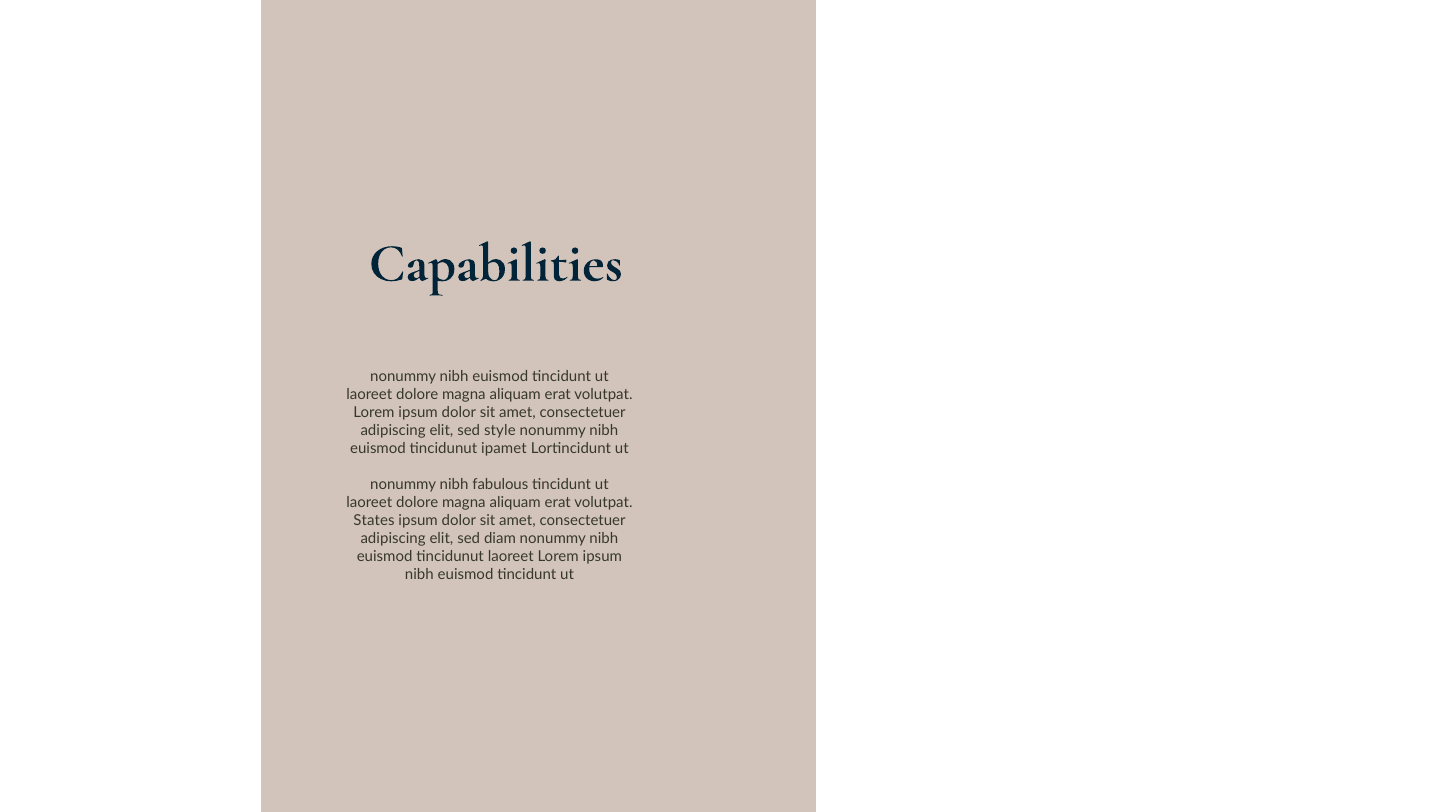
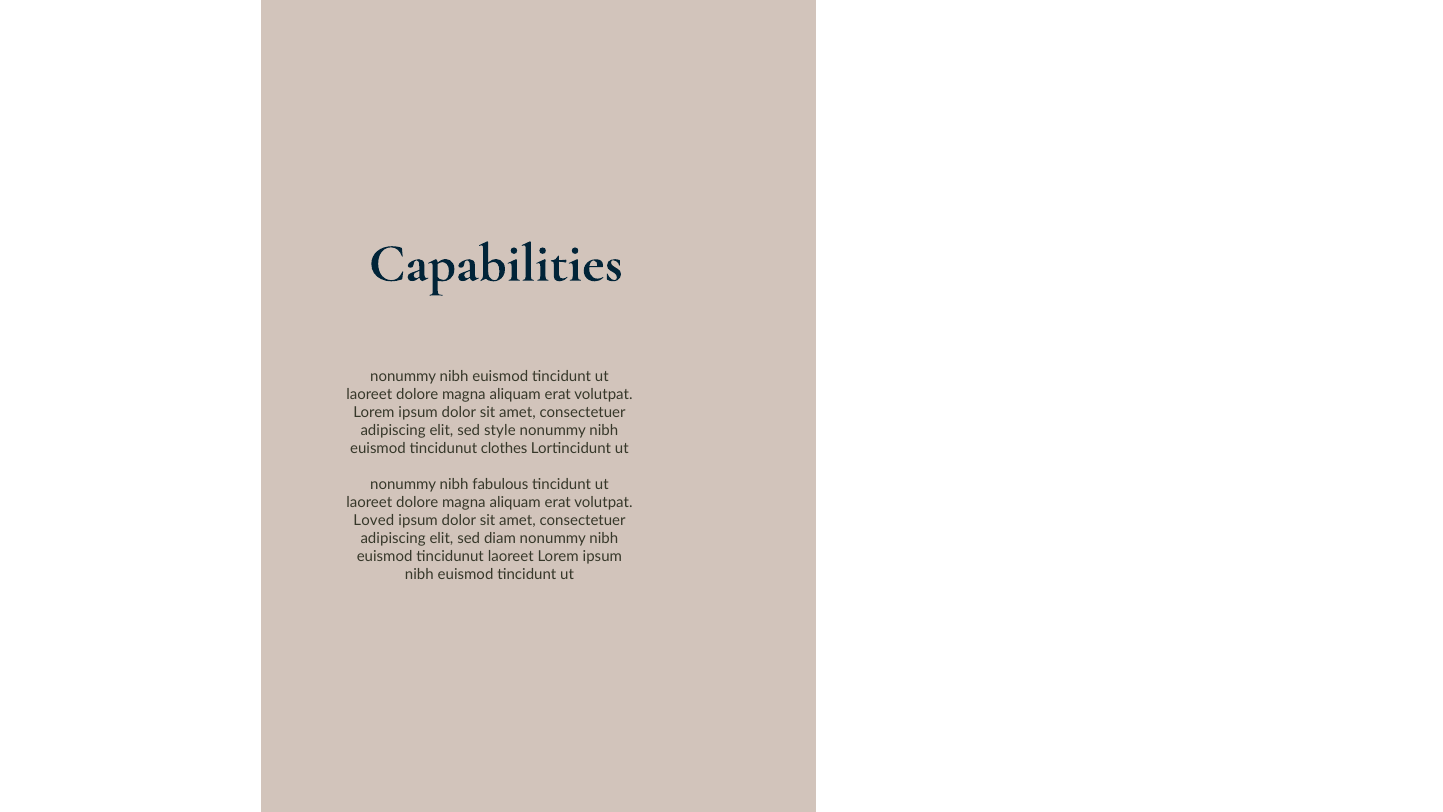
ipamet: ipamet -> clothes
States: States -> Loved
